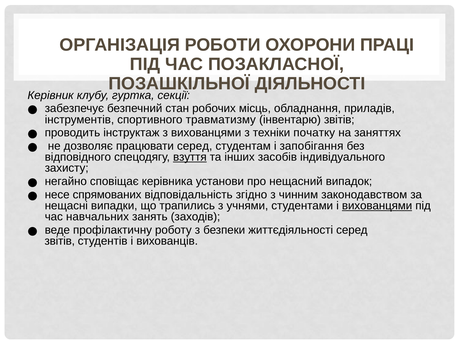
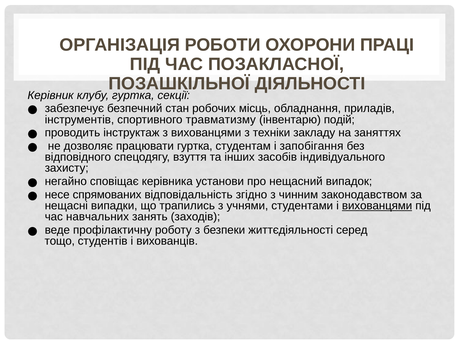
інвентарю звітів: звітів -> подій
початку: початку -> закладу
працювати серед: серед -> гуртка
взуття underline: present -> none
звітів at (60, 241): звітів -> тощо
